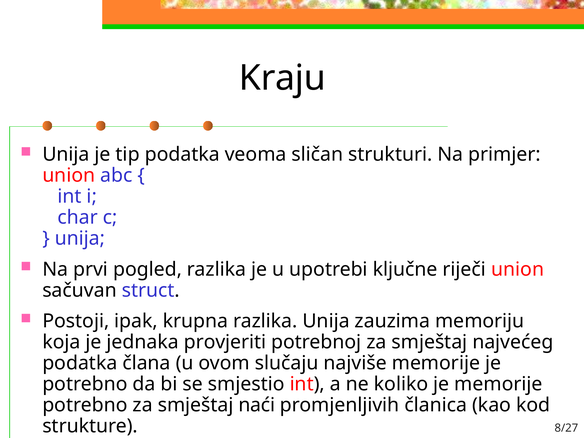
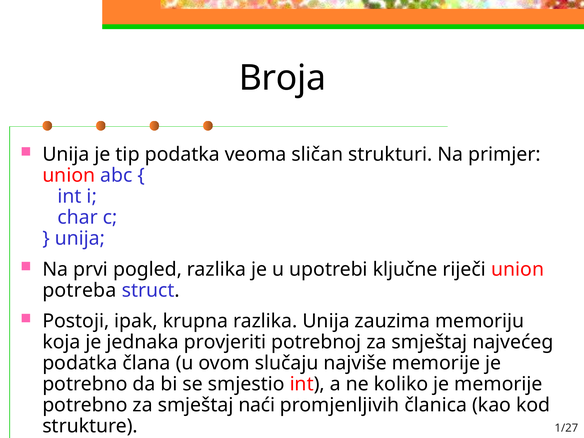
Kraju: Kraju -> Broja
sačuvan: sačuvan -> potreba
8/27: 8/27 -> 1/27
